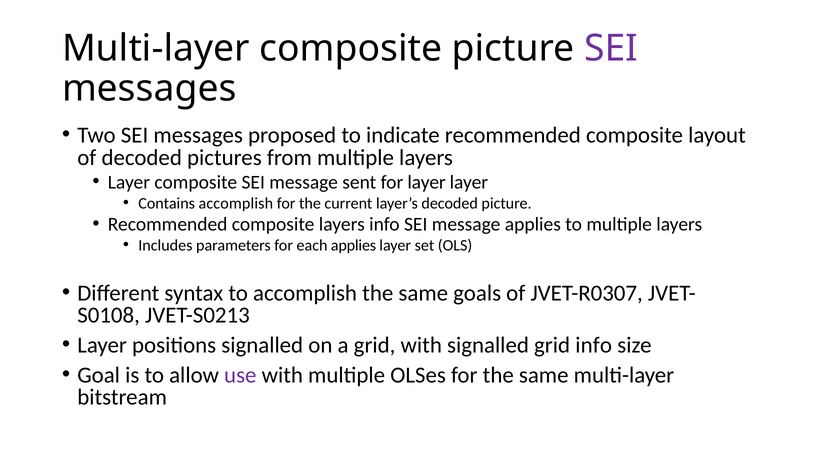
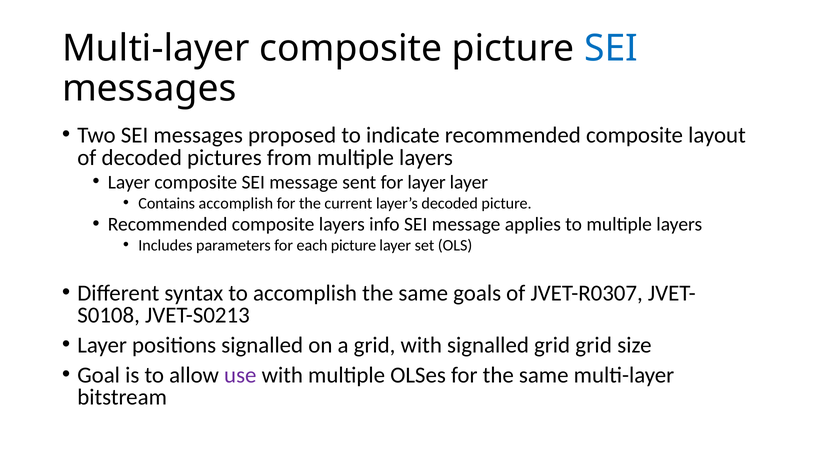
SEI at (611, 48) colour: purple -> blue
each applies: applies -> picture
grid info: info -> grid
